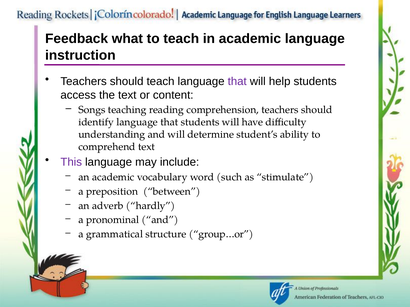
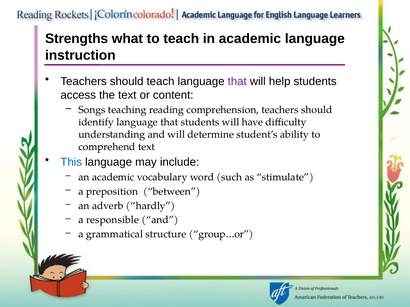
Feedback: Feedback -> Strengths
This colour: purple -> blue
pronominal: pronominal -> responsible
